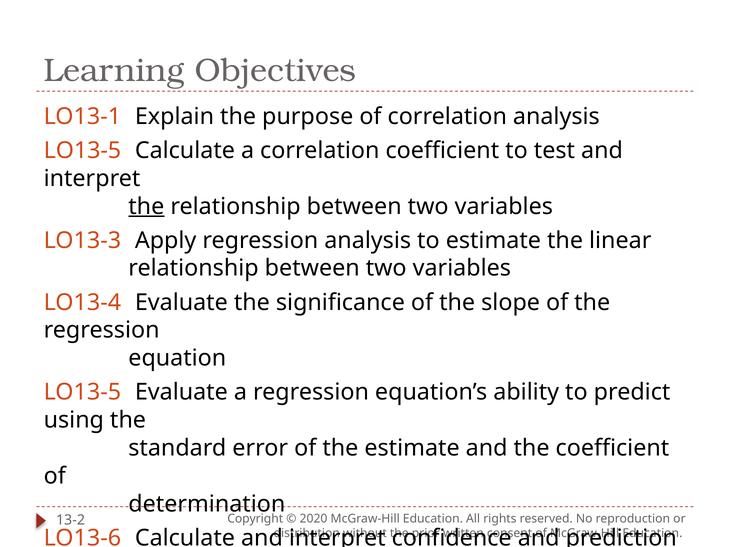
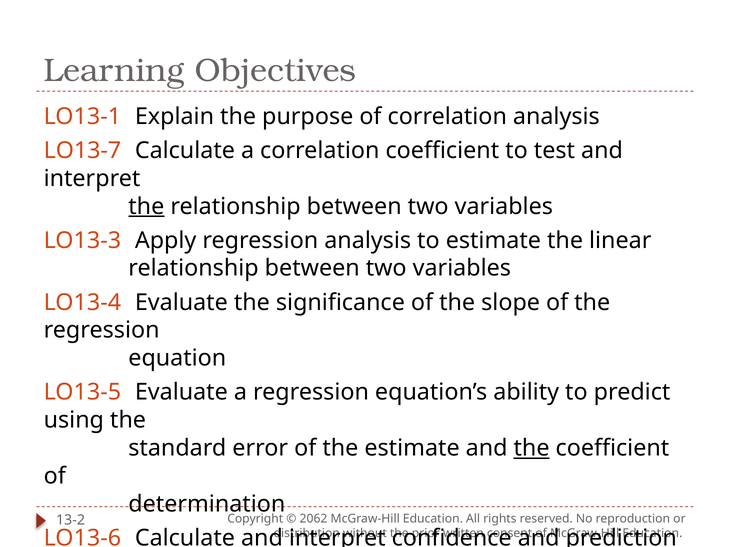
LO13-5 at (82, 151): LO13-5 -> LO13-7
the at (532, 449) underline: none -> present
2020: 2020 -> 2062
